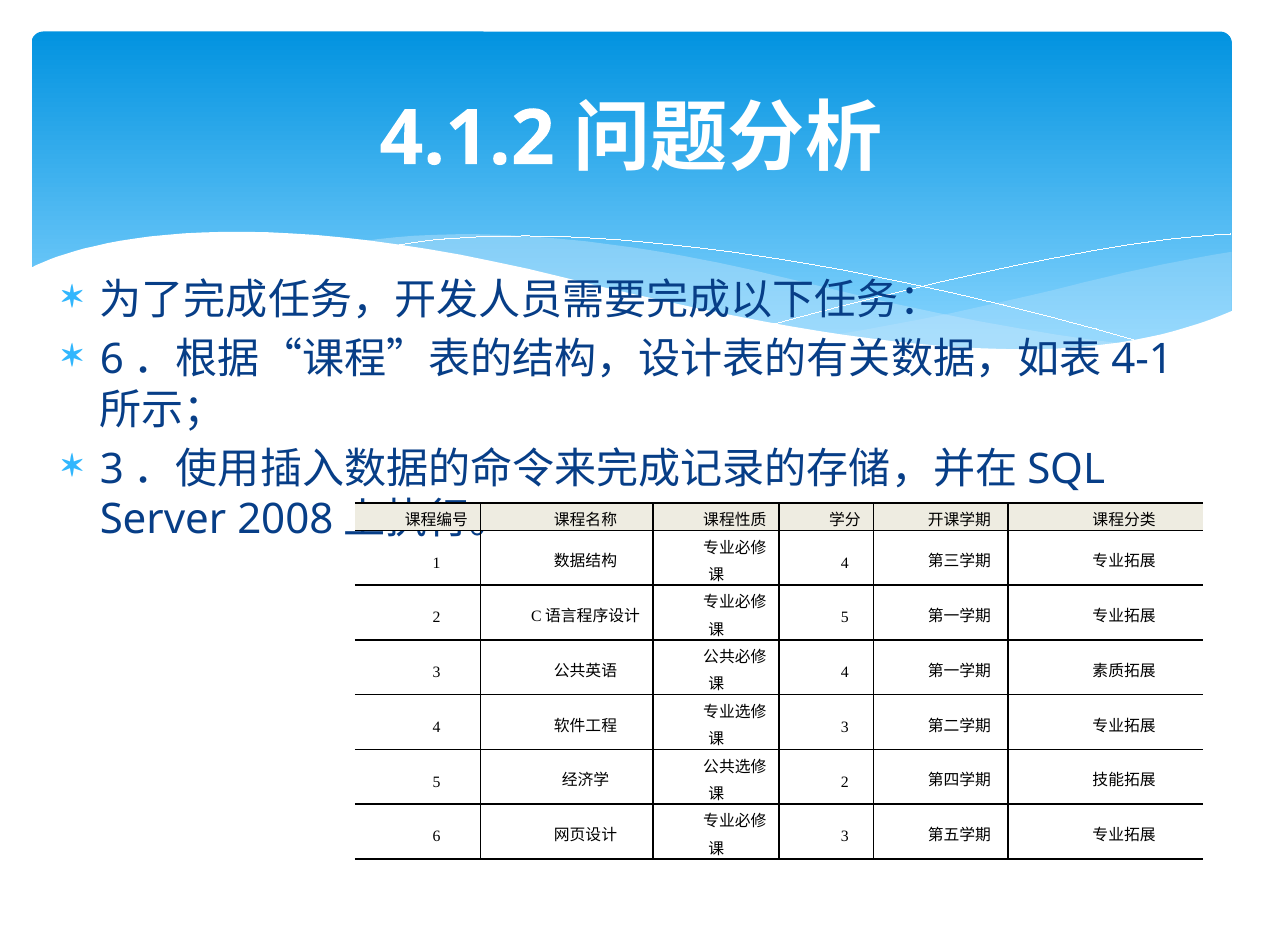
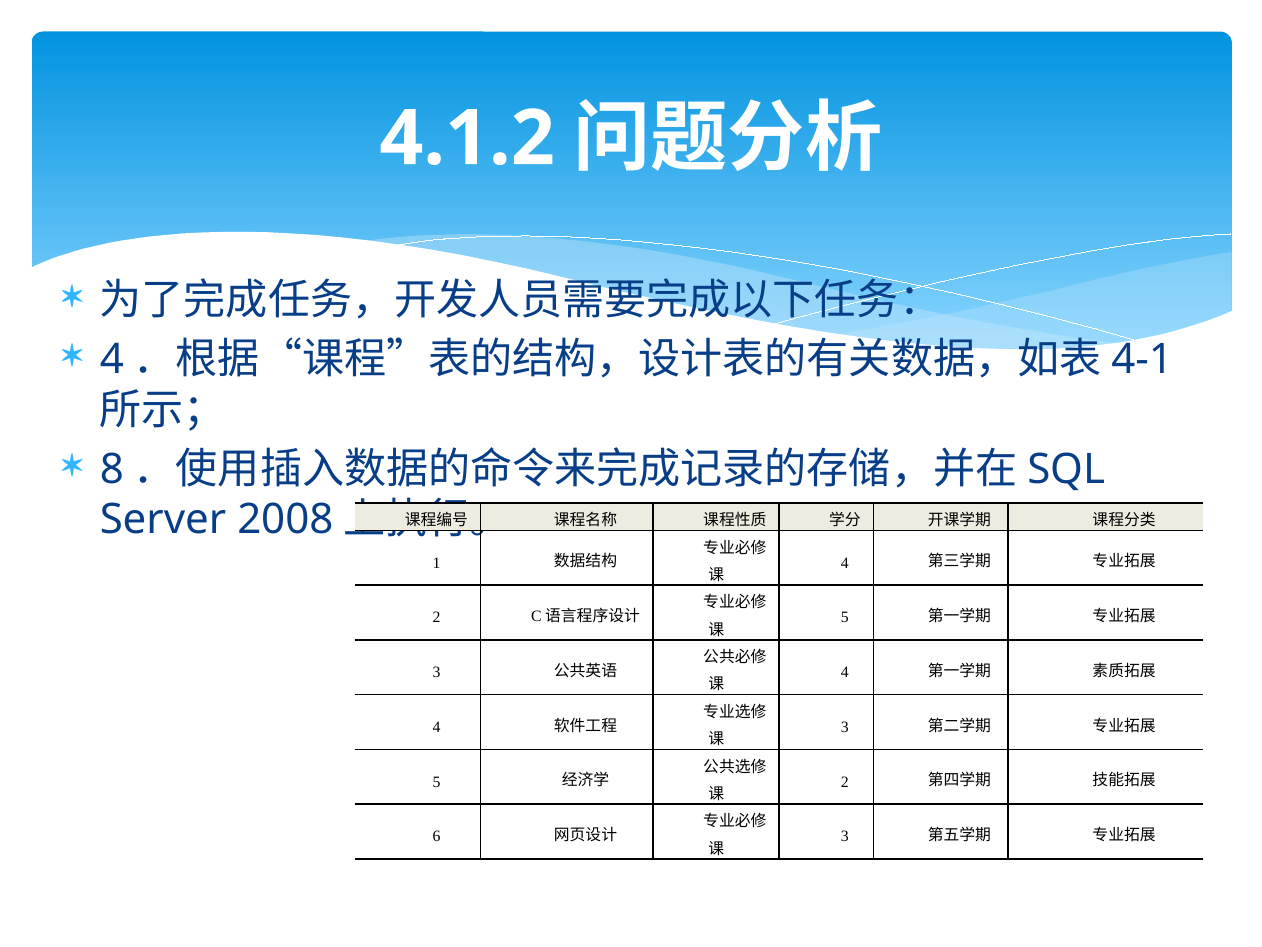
6 at (112, 360): 6 -> 4
3 at (112, 469): 3 -> 8
